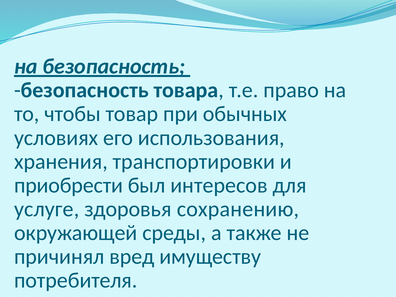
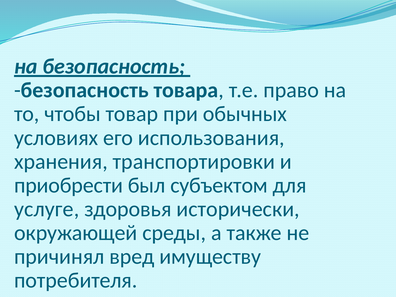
интересов: интересов -> субъектом
сохранению: сохранению -> исторически
